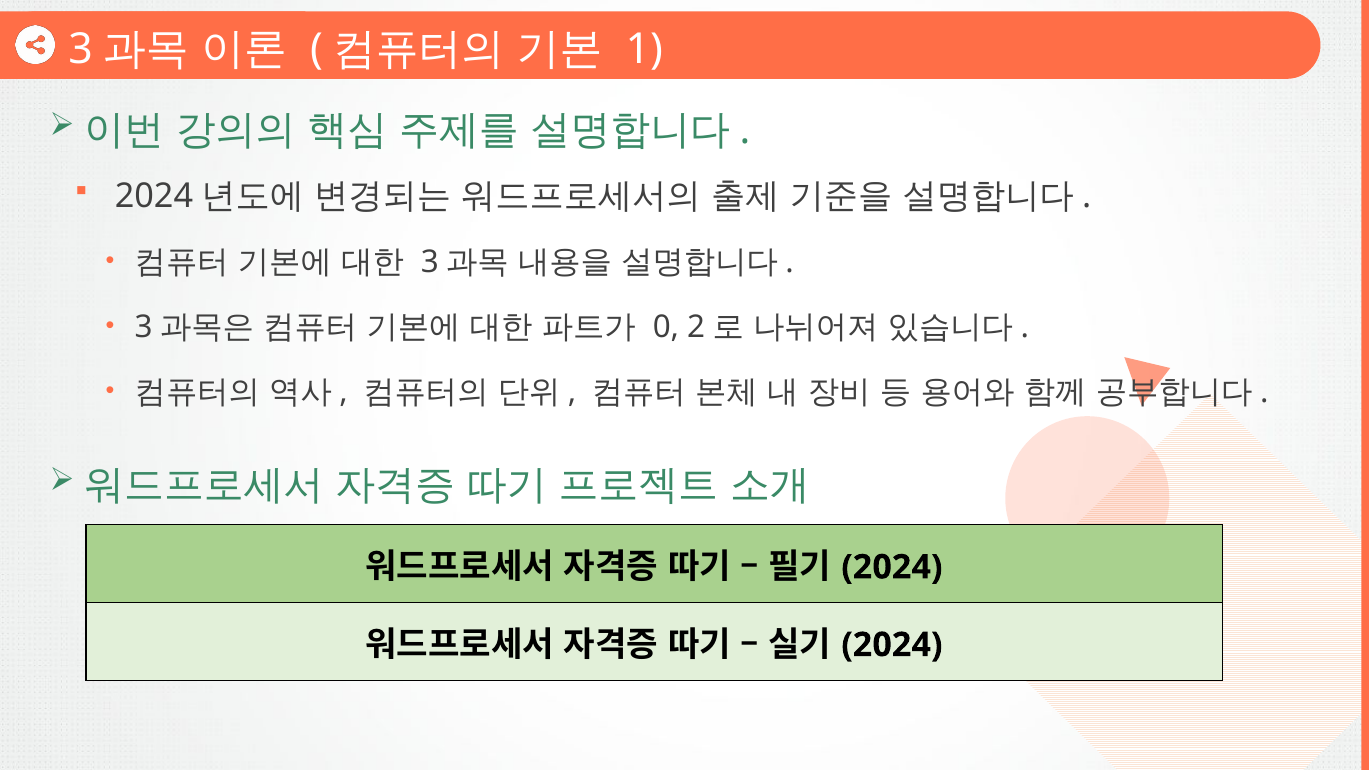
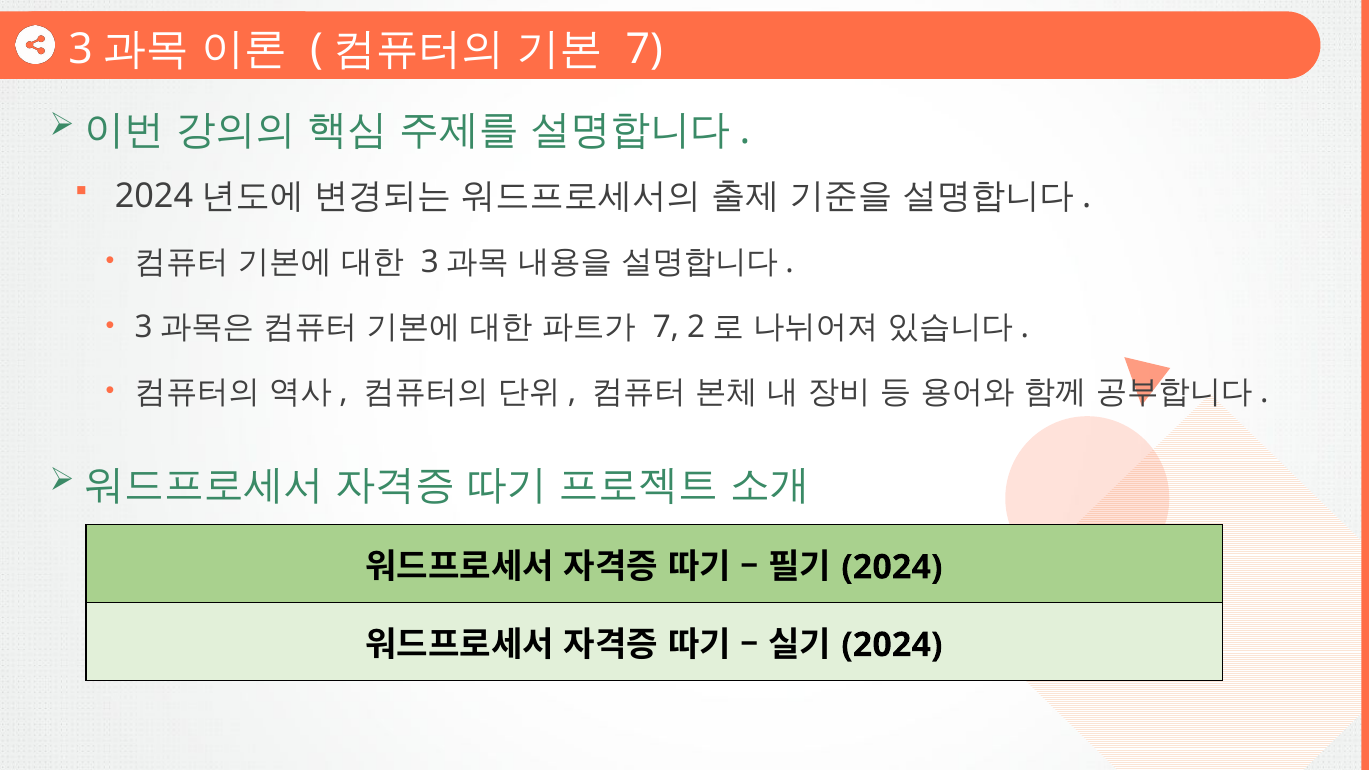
1 at (644, 49): 1 -> 7
0 at (666, 327): 0 -> 7
